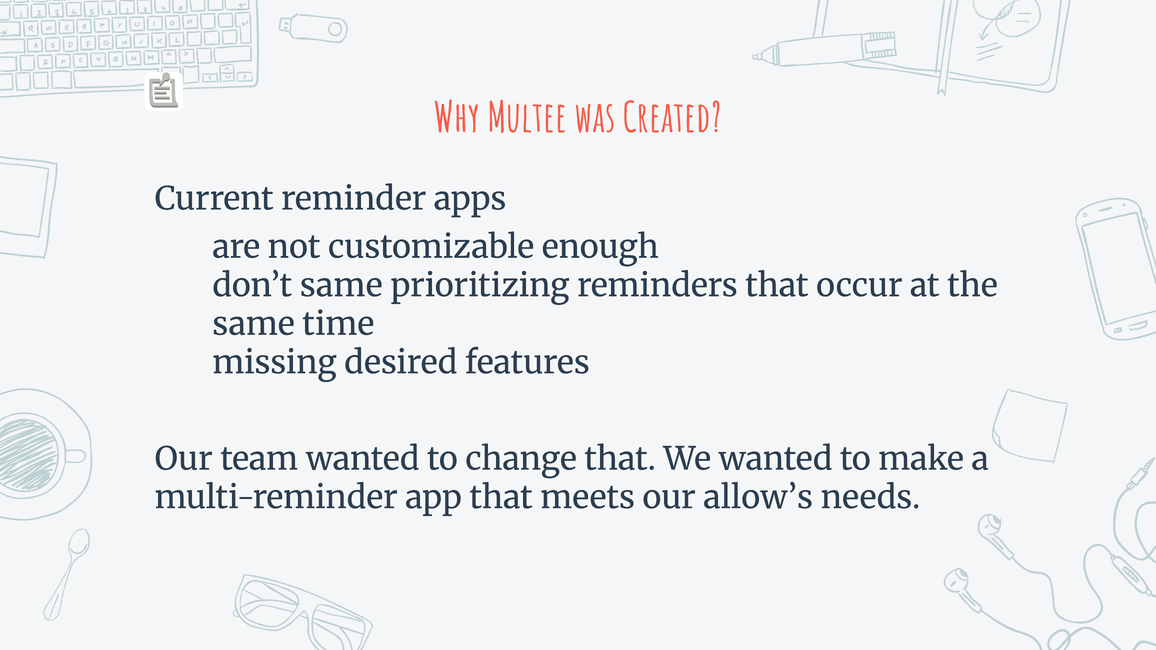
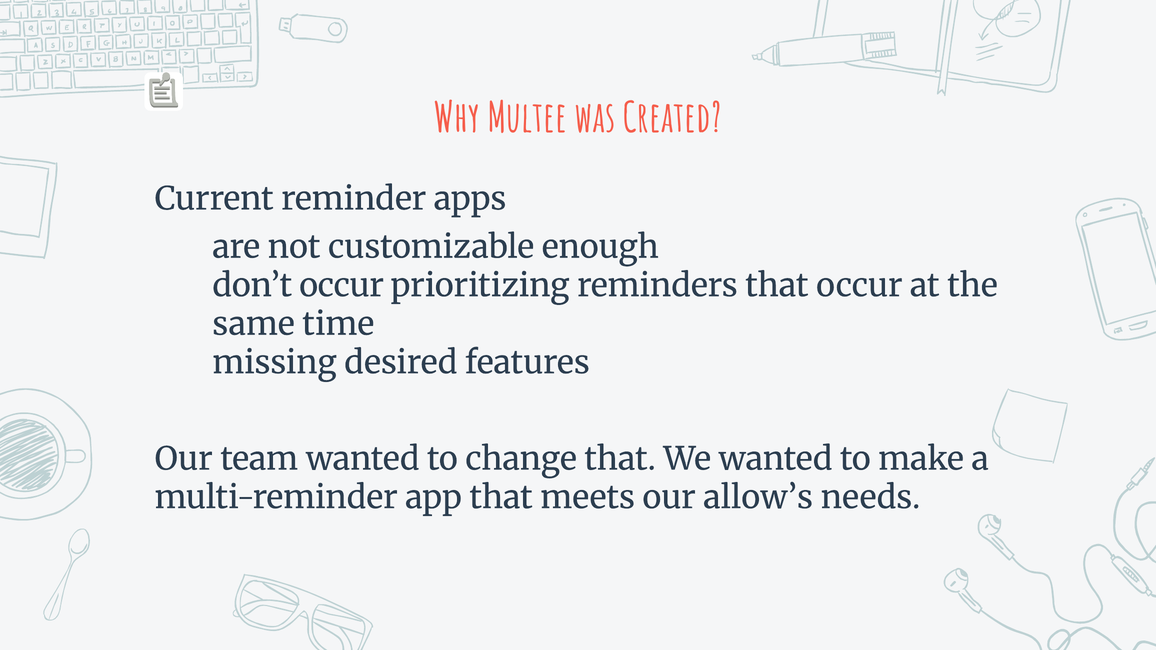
don’t same: same -> occur
